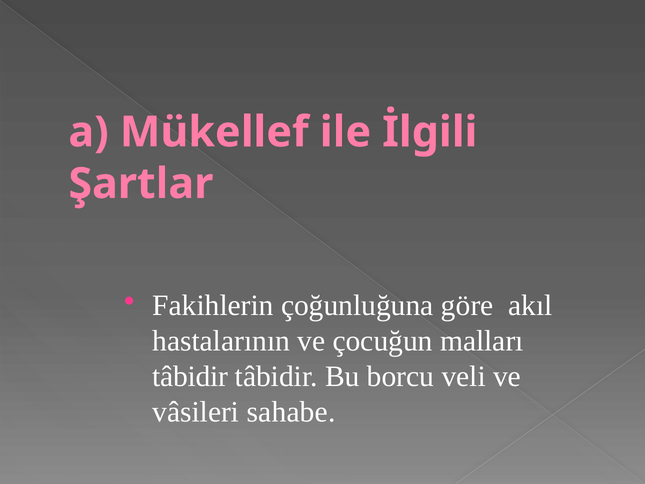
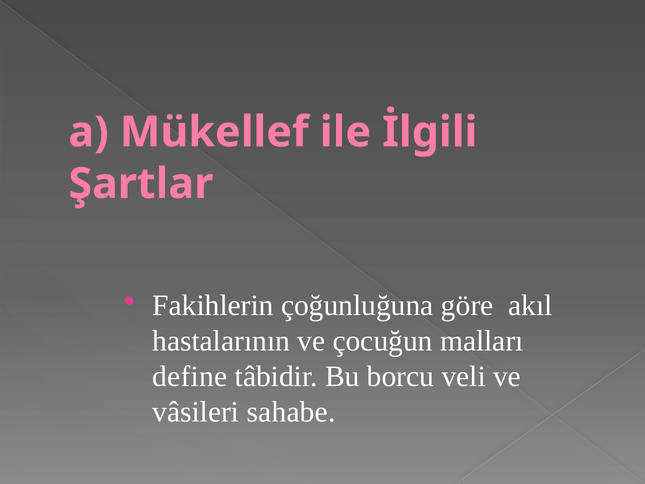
tâbidir at (190, 377): tâbidir -> define
